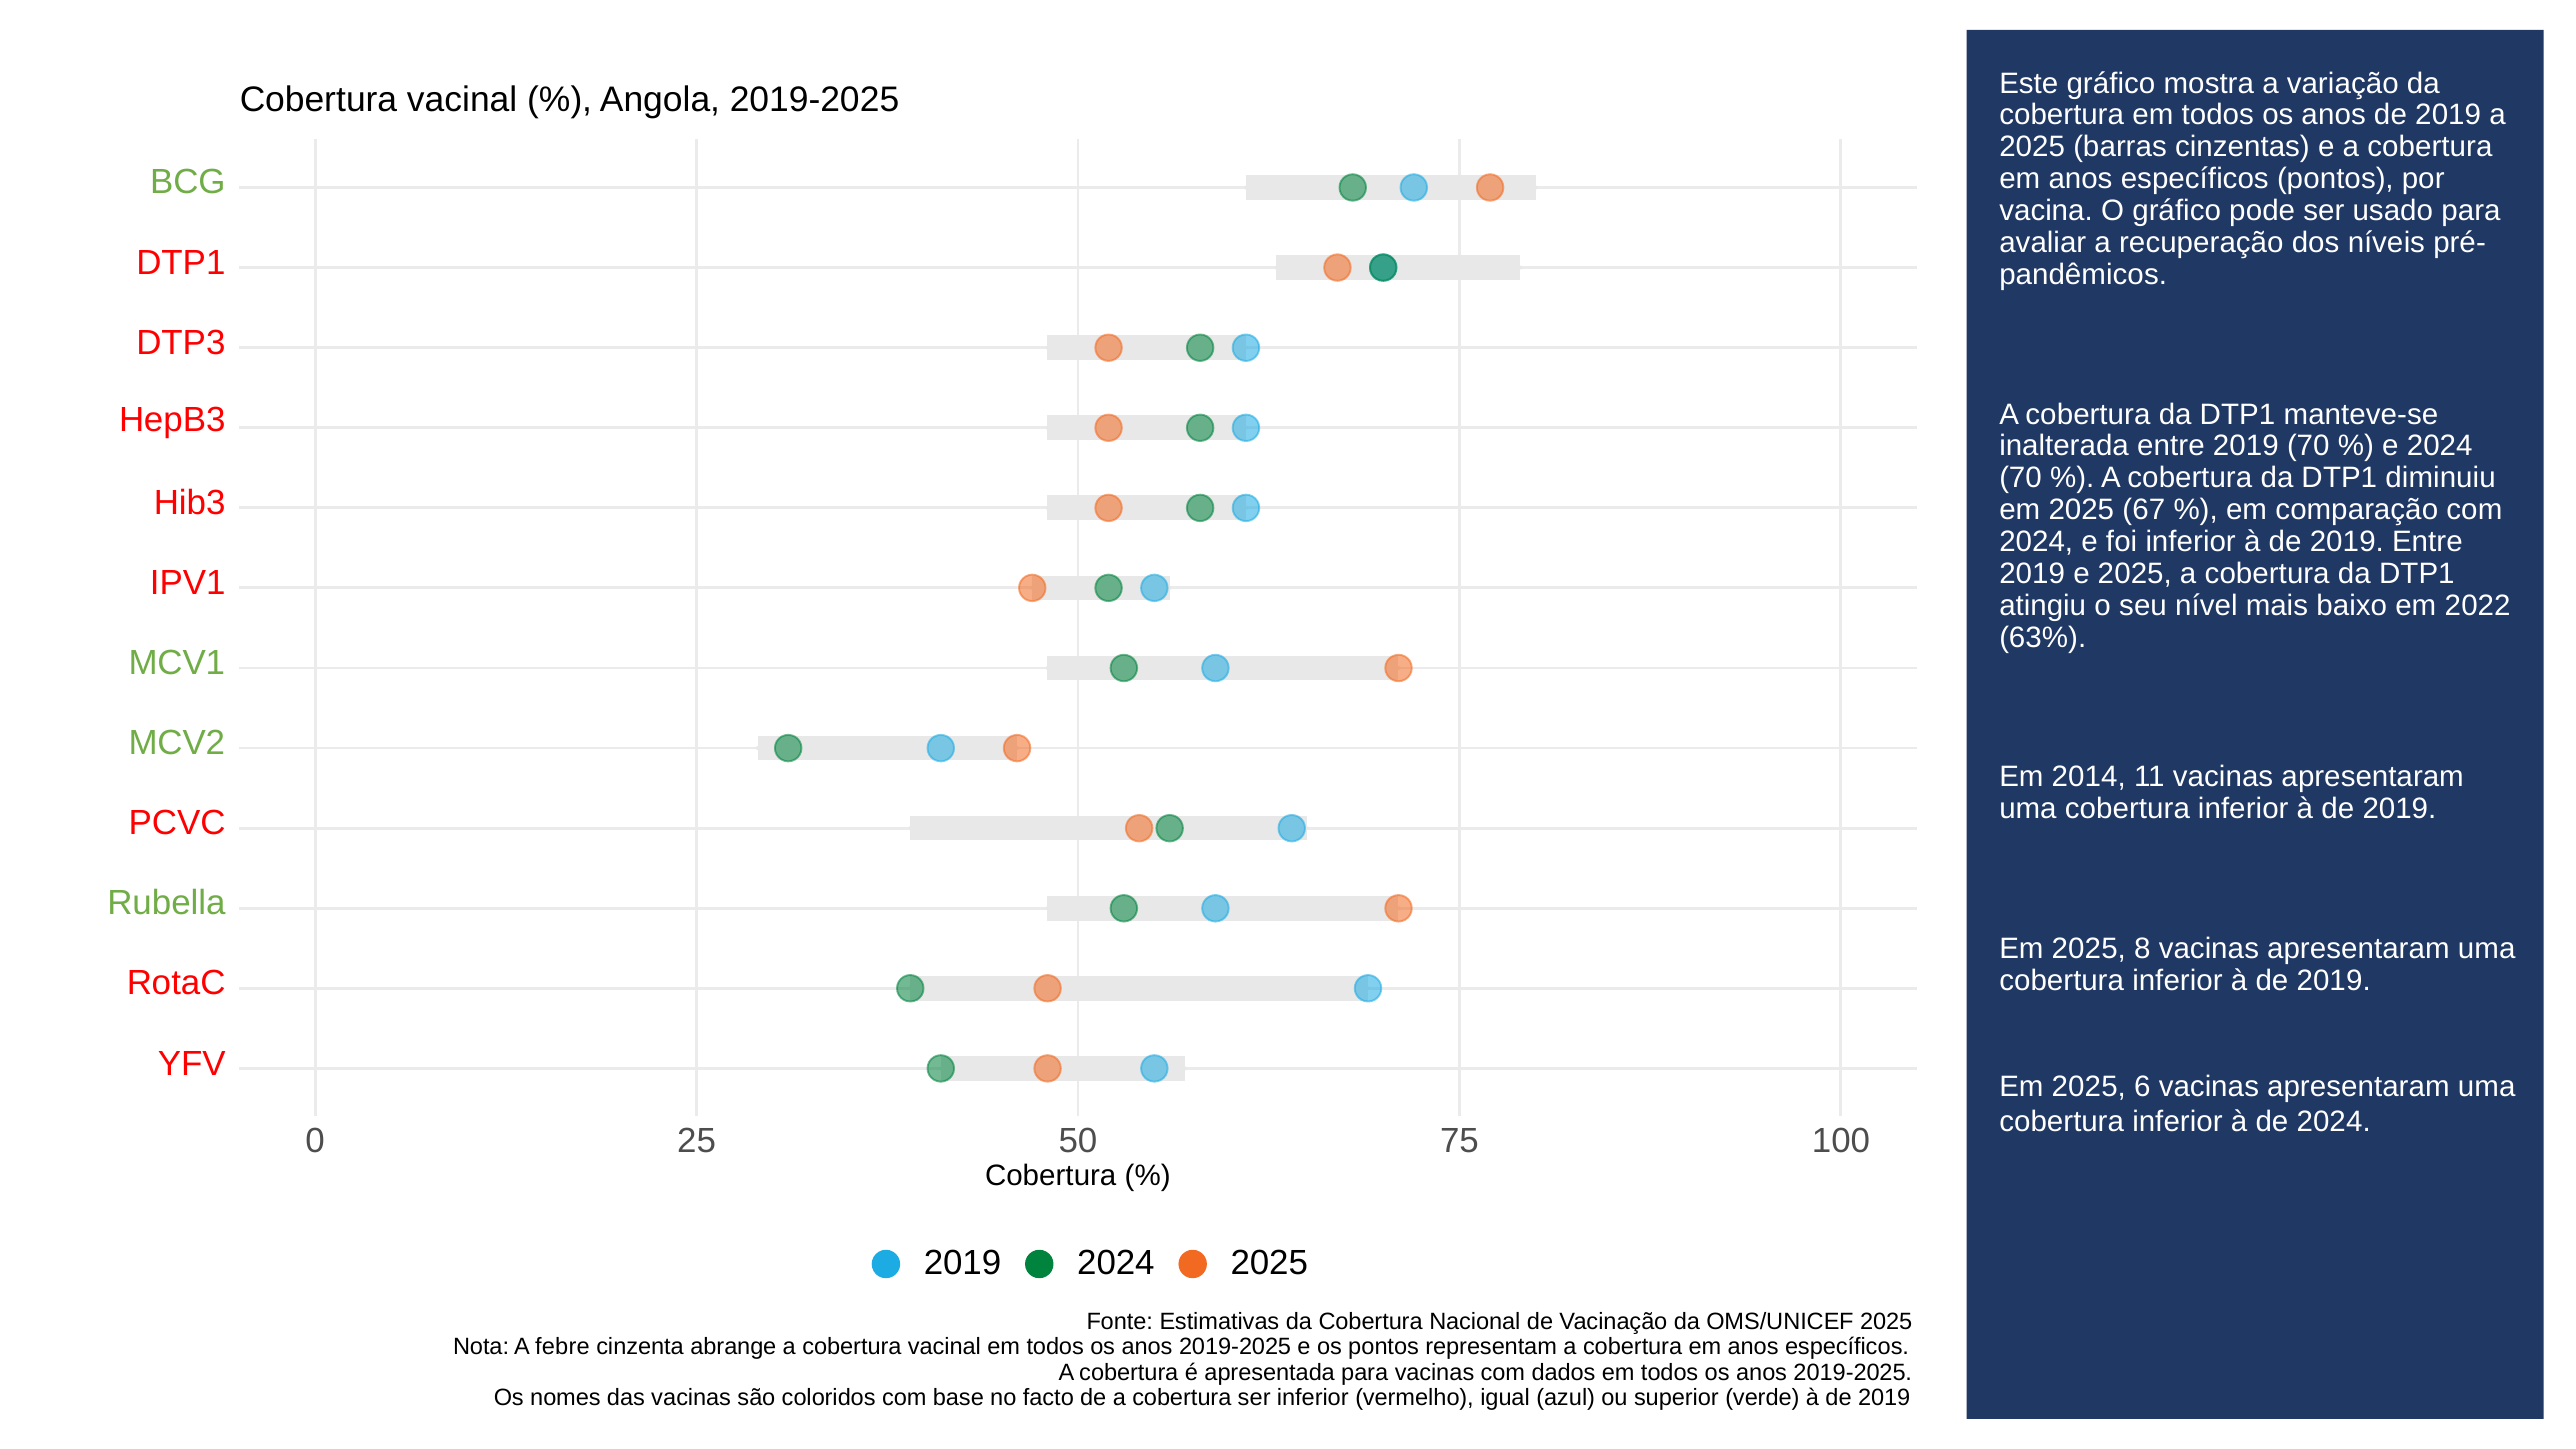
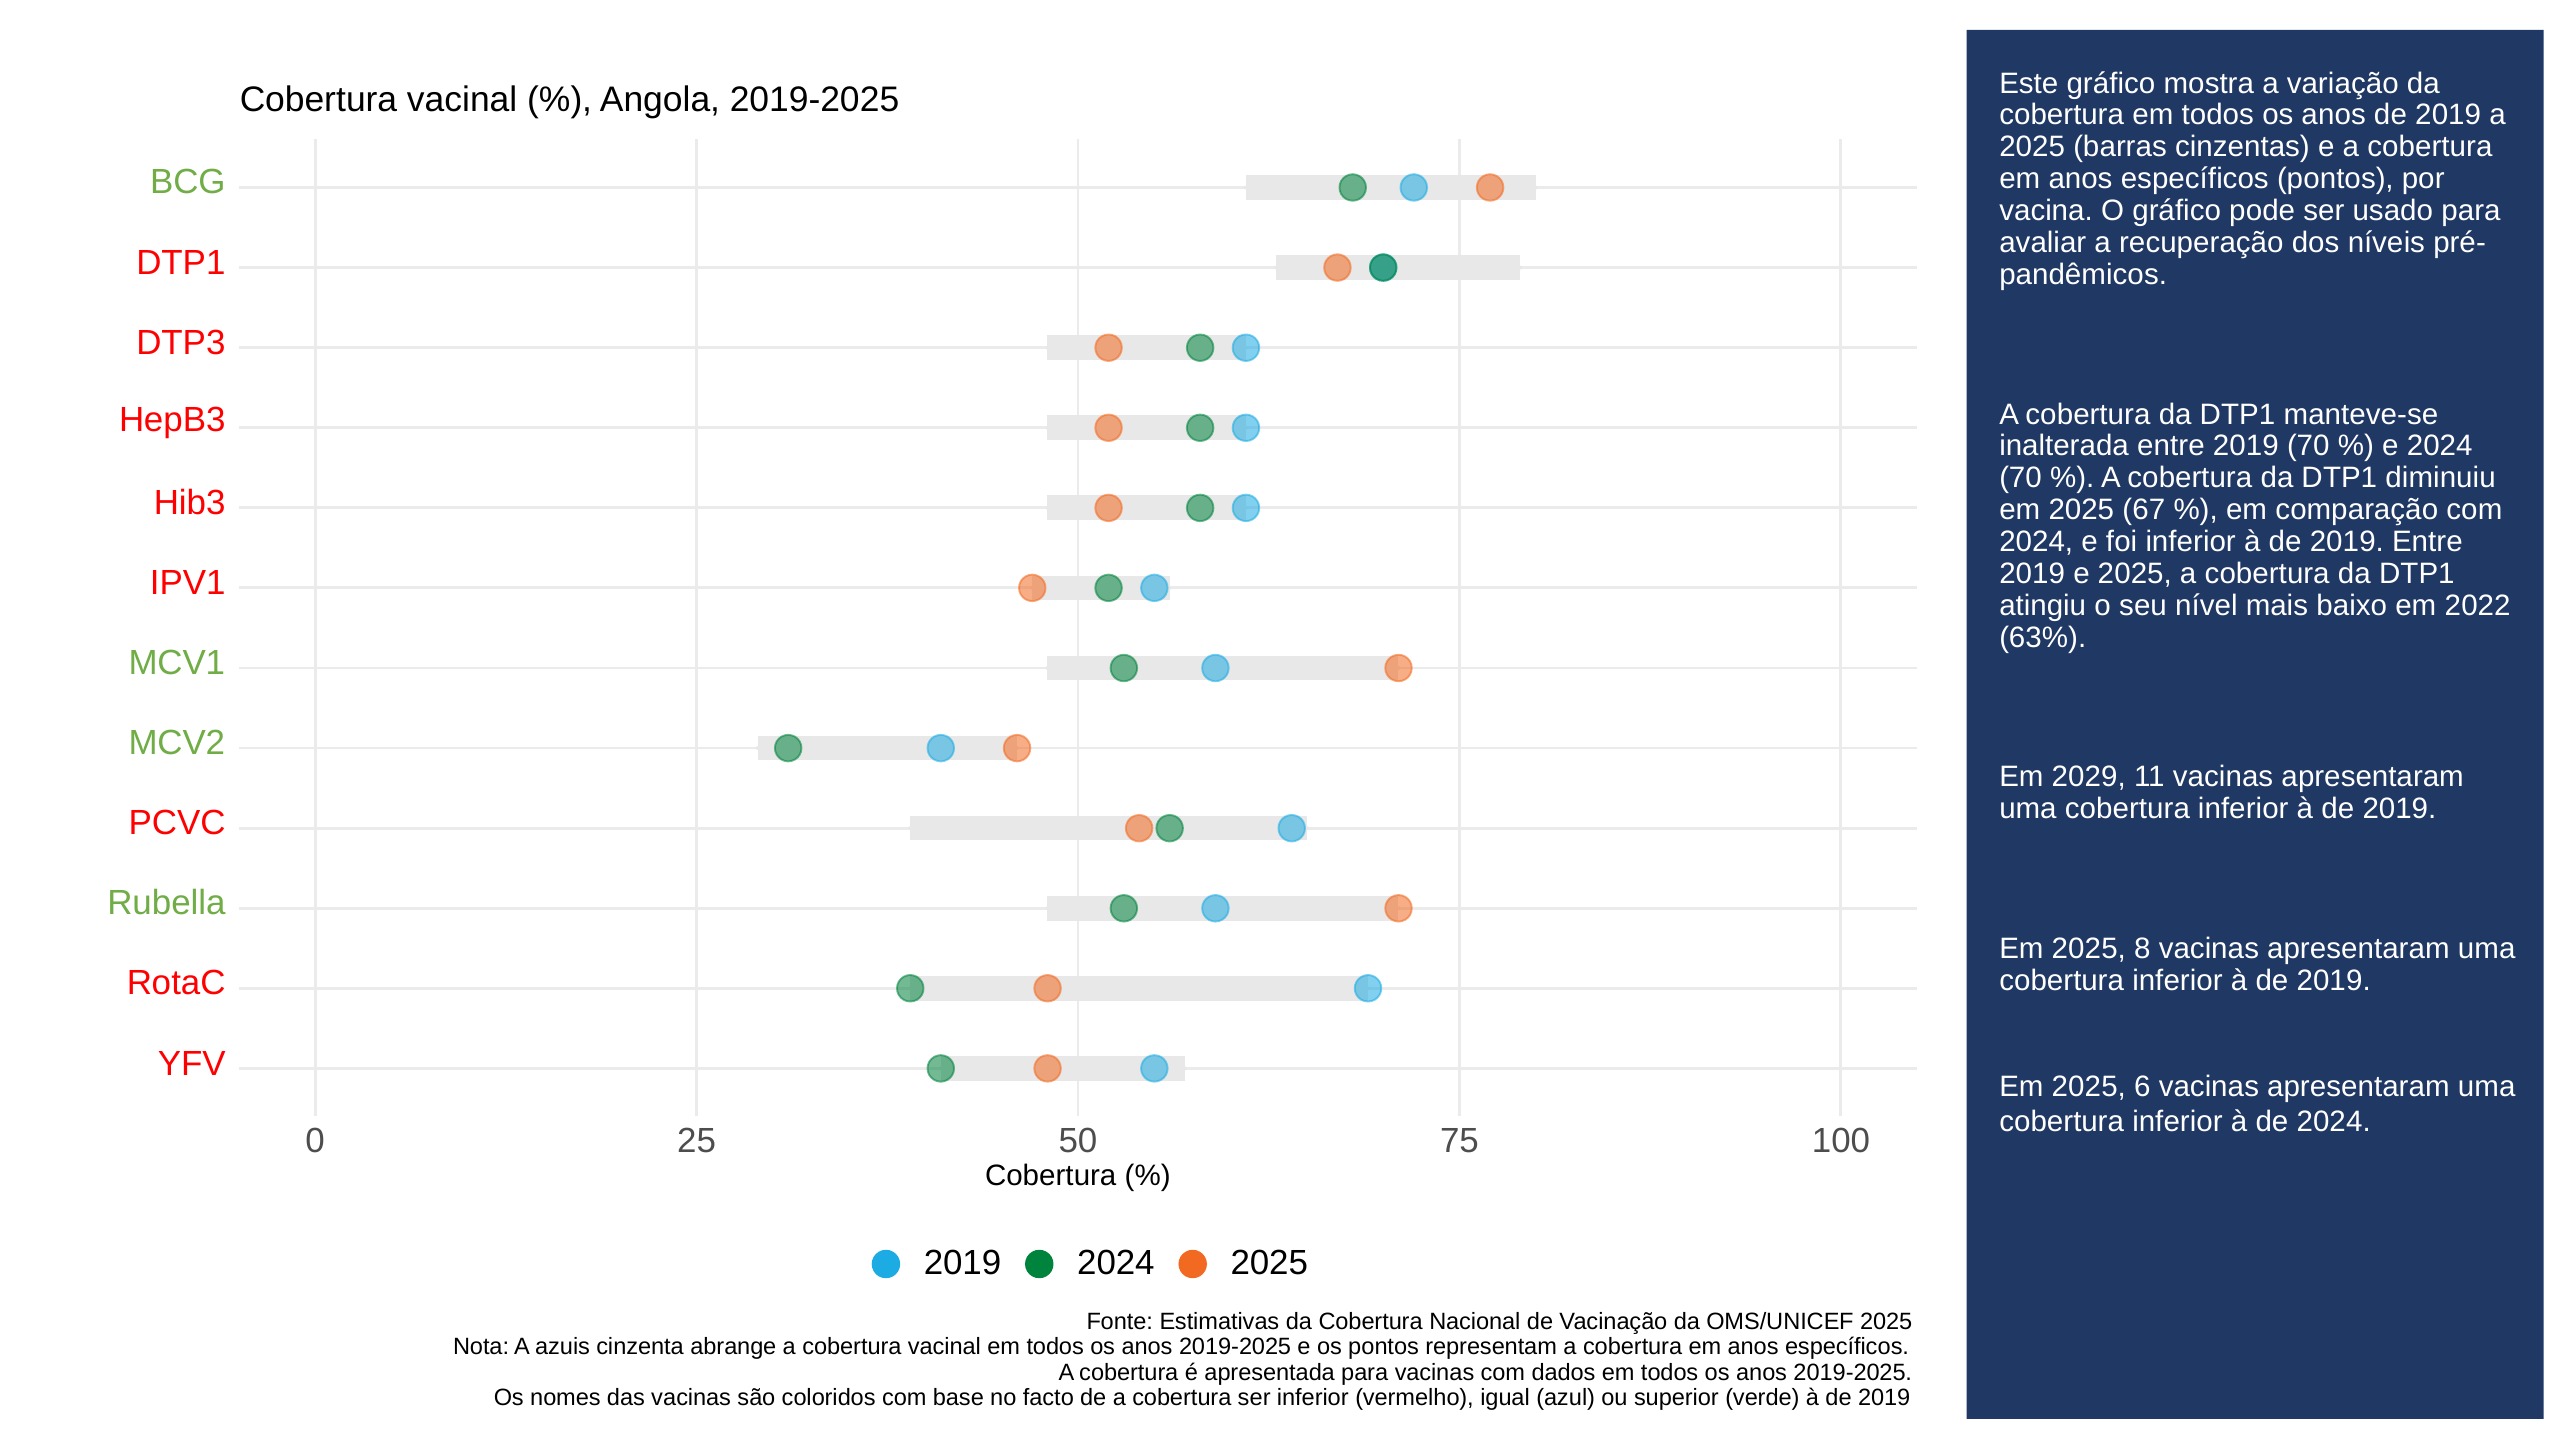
2014: 2014 -> 2029
febre: febre -> azuis
